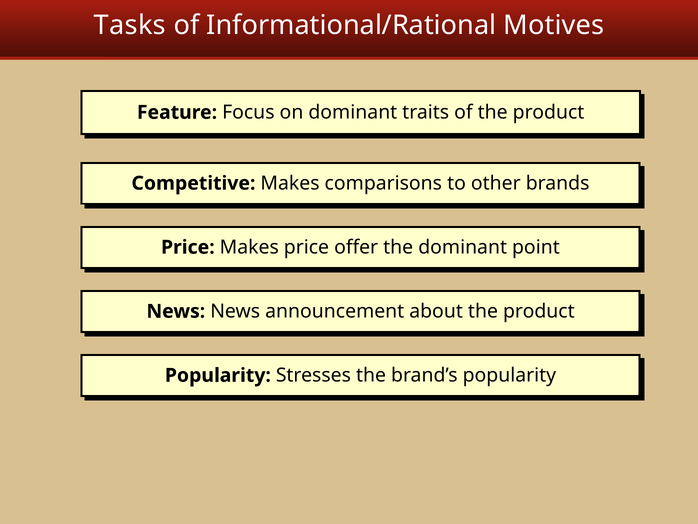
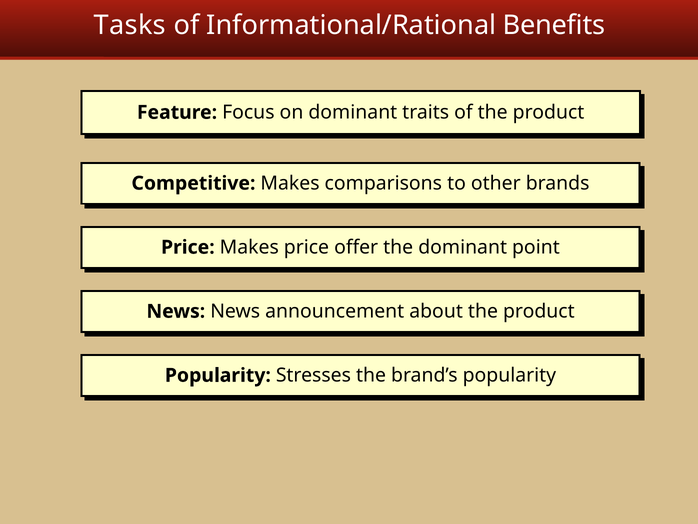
Motives: Motives -> Benefits
